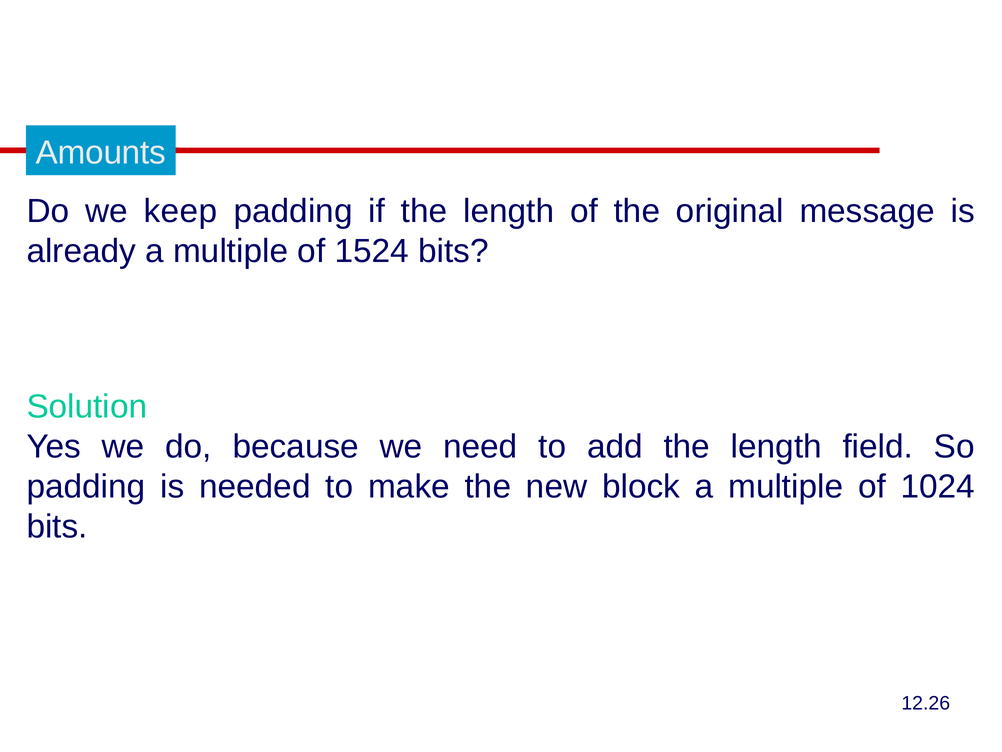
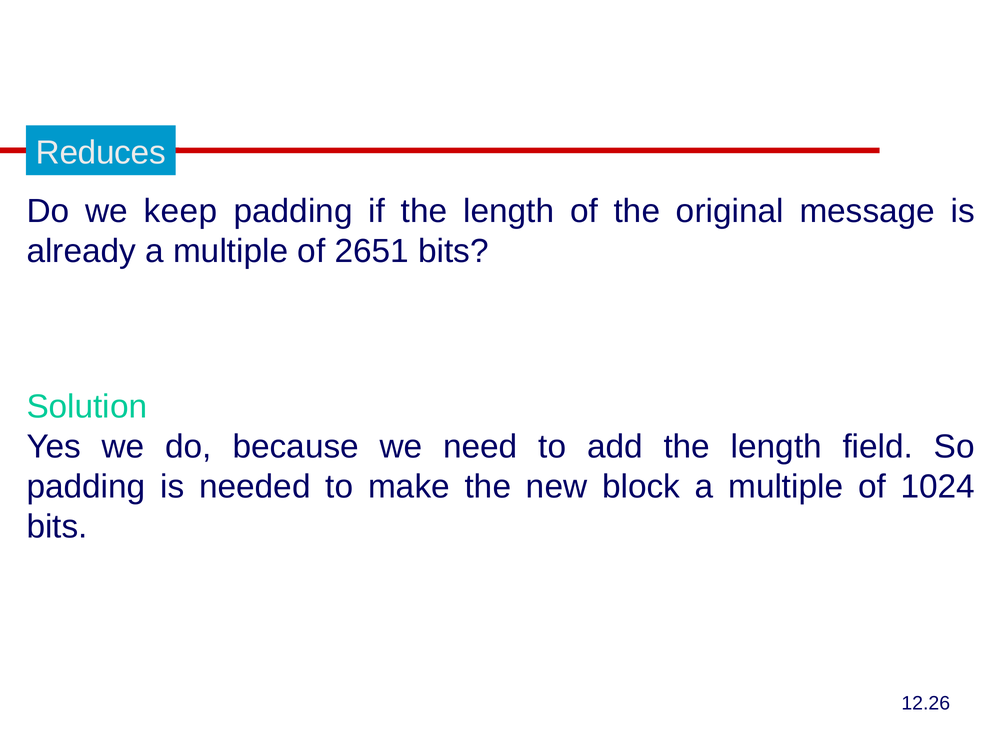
Amounts: Amounts -> Reduces
1524: 1524 -> 2651
